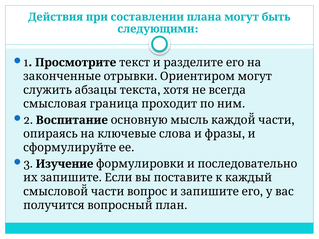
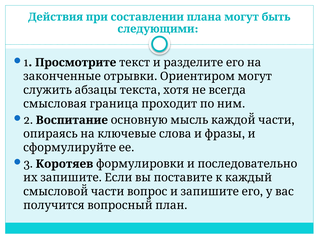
Изучение: Изучение -> Коротяев
